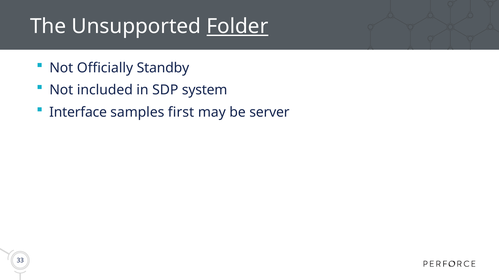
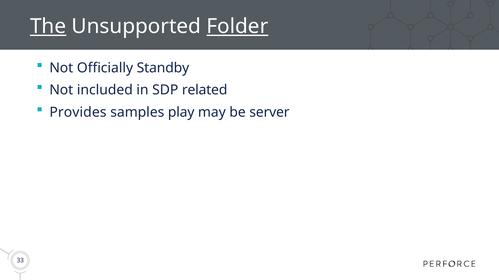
The underline: none -> present
system: system -> related
Interface: Interface -> Provides
first: first -> play
